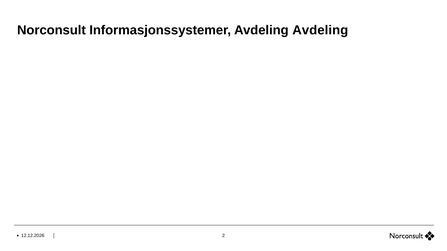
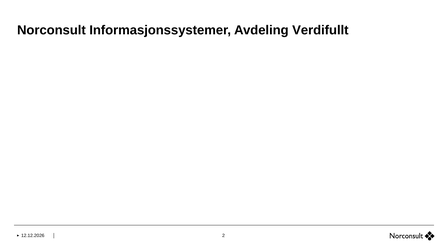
Avdeling Avdeling: Avdeling -> Verdifullt
